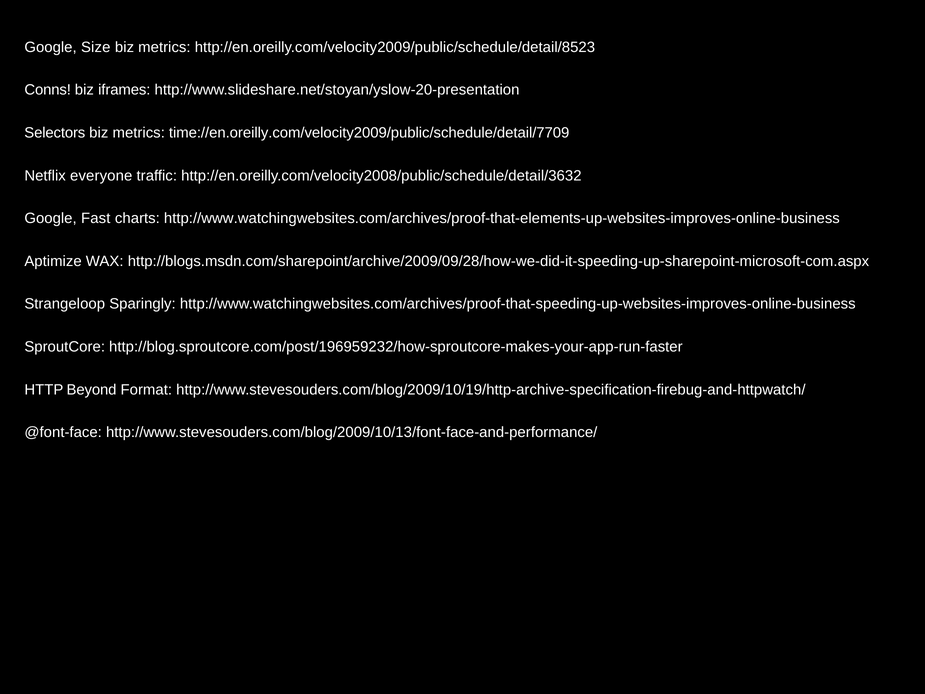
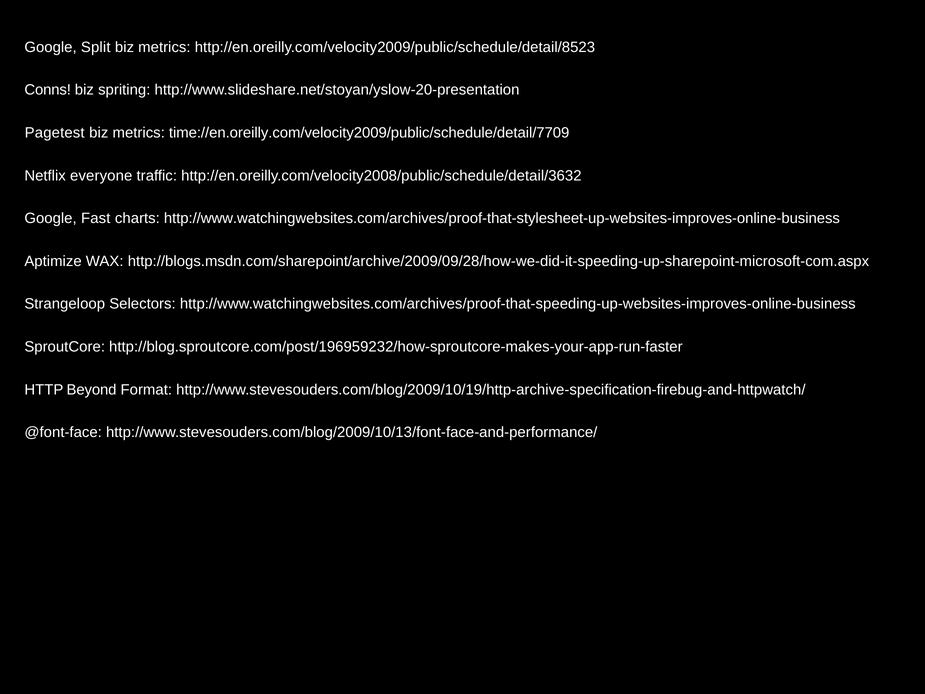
Size: Size -> Split
iframes: iframes -> spriting
Selectors: Selectors -> Pagetest
http://www.watchingwebsites.com/archives/proof-that-elements-up-websites-improves-online-business: http://www.watchingwebsites.com/archives/proof-that-elements-up-websites-improves-online-business -> http://www.watchingwebsites.com/archives/proof-that-stylesheet-up-websites-improves-online-business
Sparingly: Sparingly -> Selectors
